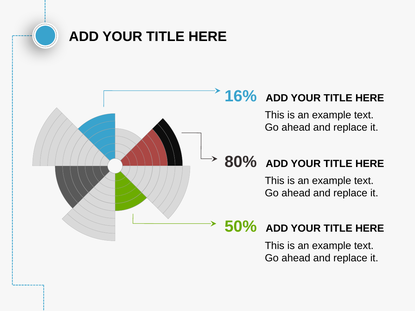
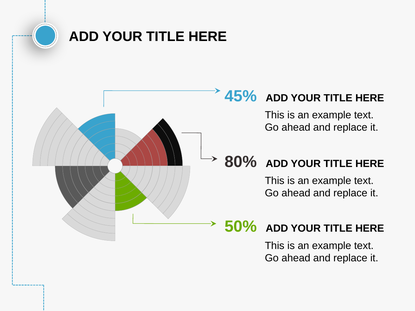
16%: 16% -> 45%
